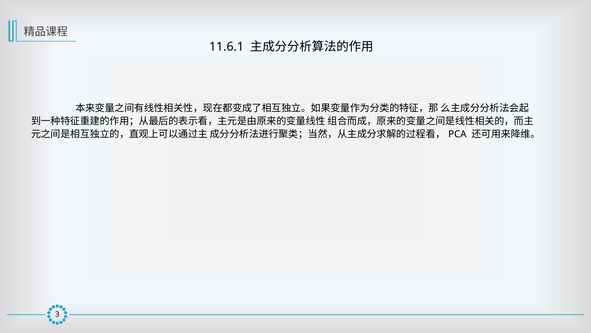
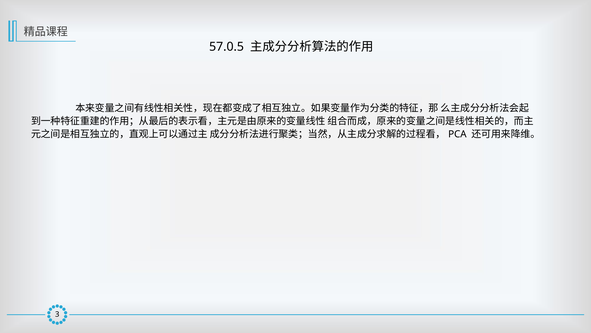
11.6.1: 11.6.1 -> 57.0.5
